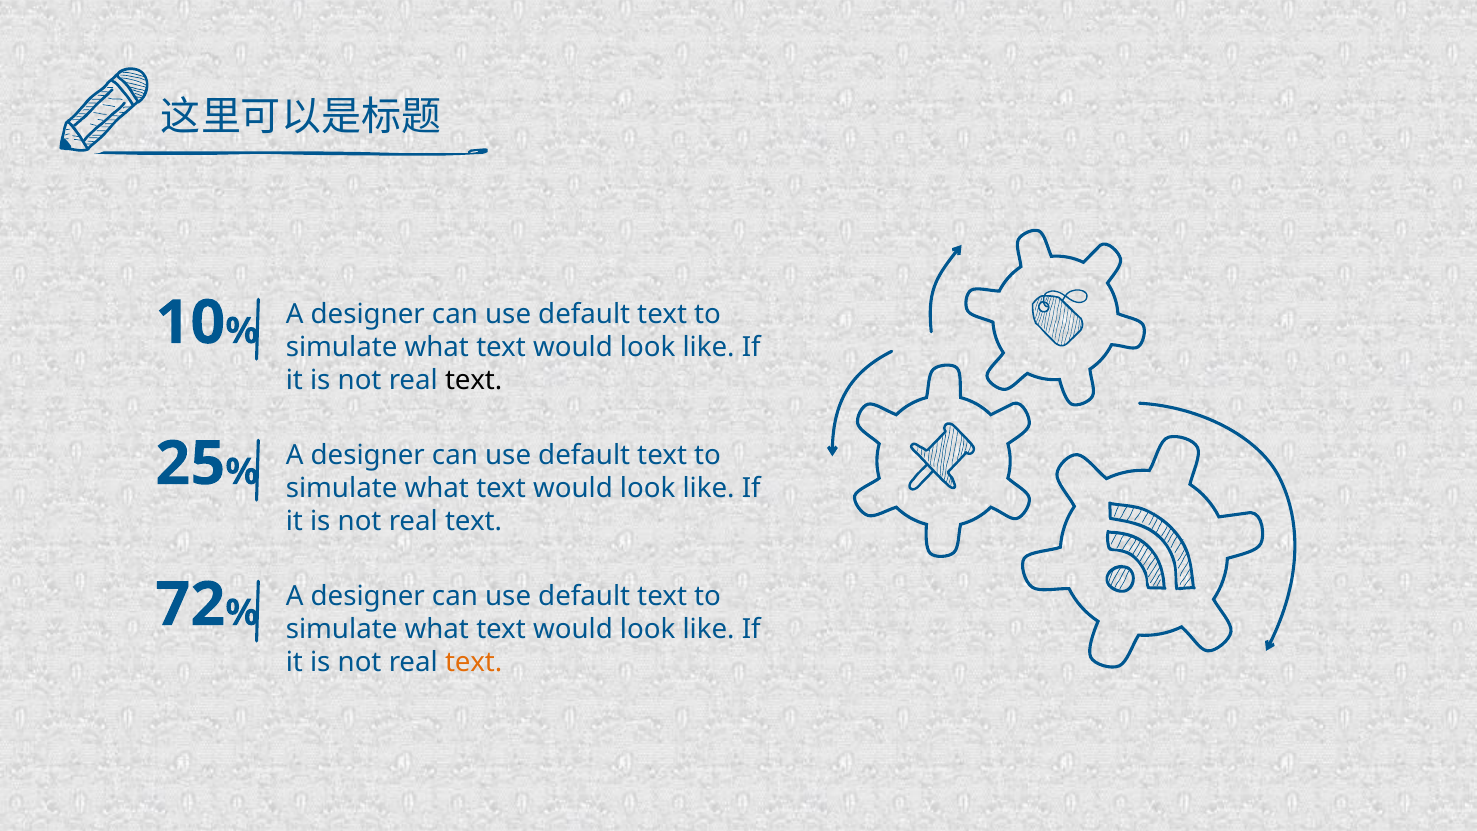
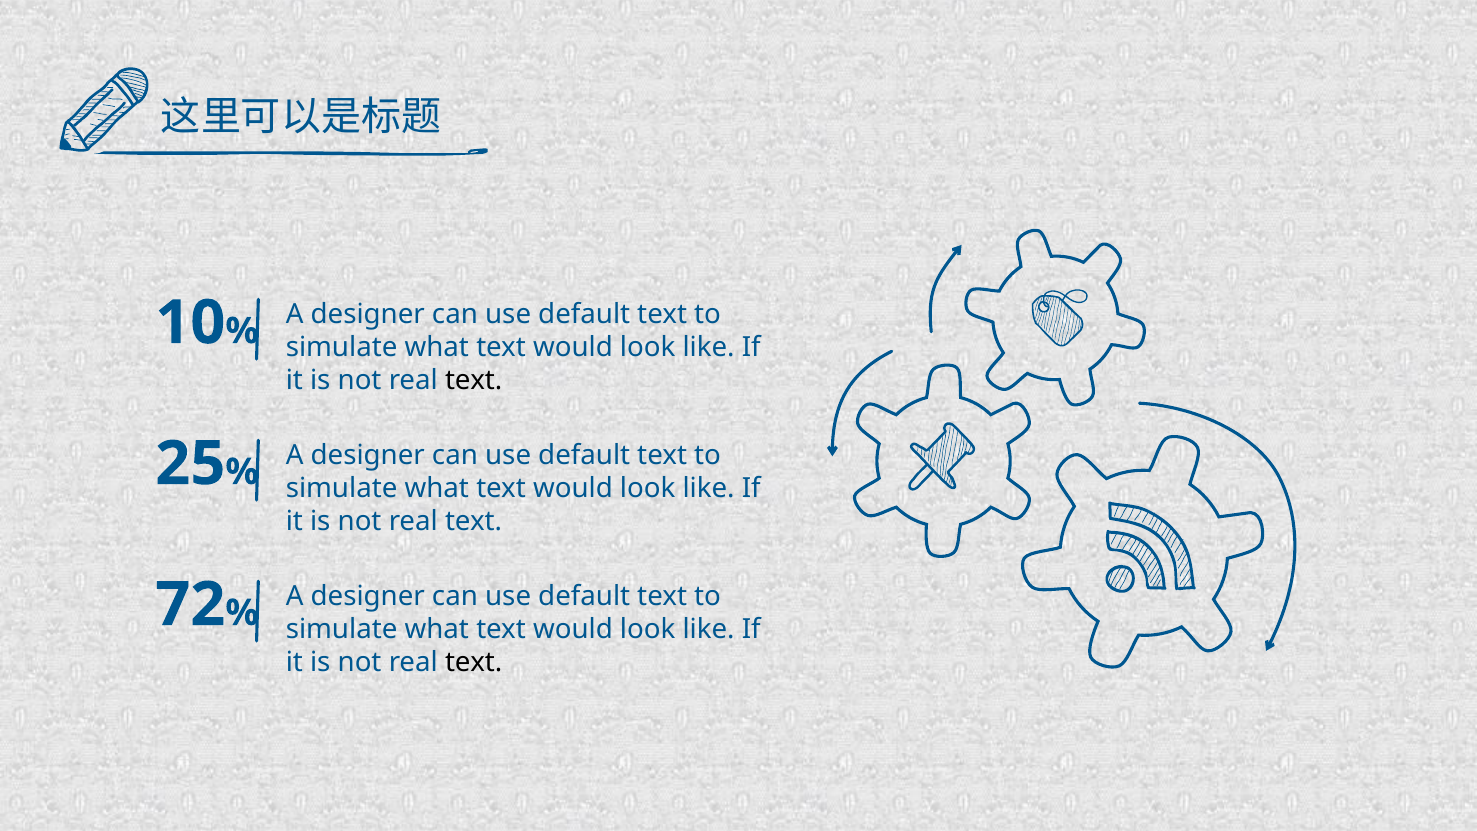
text at (474, 663) colour: orange -> black
